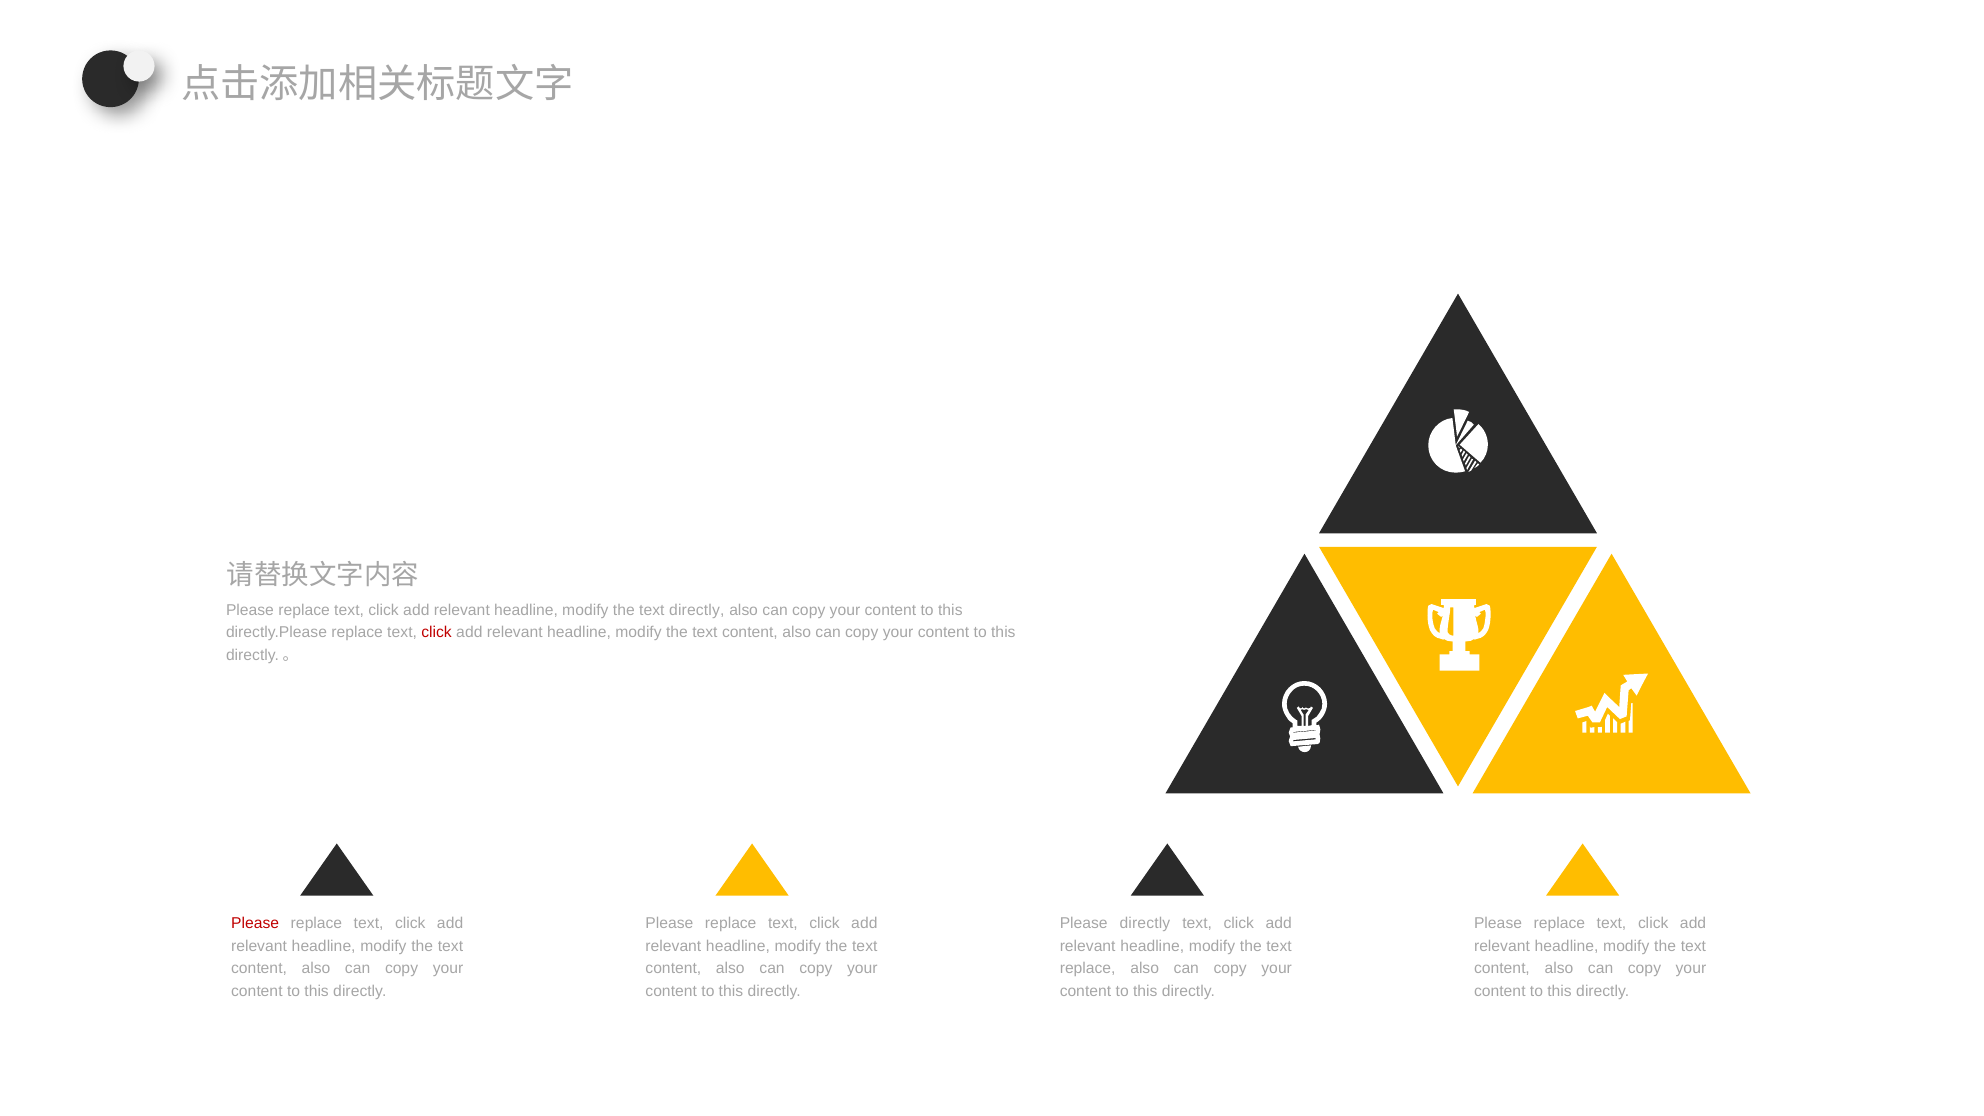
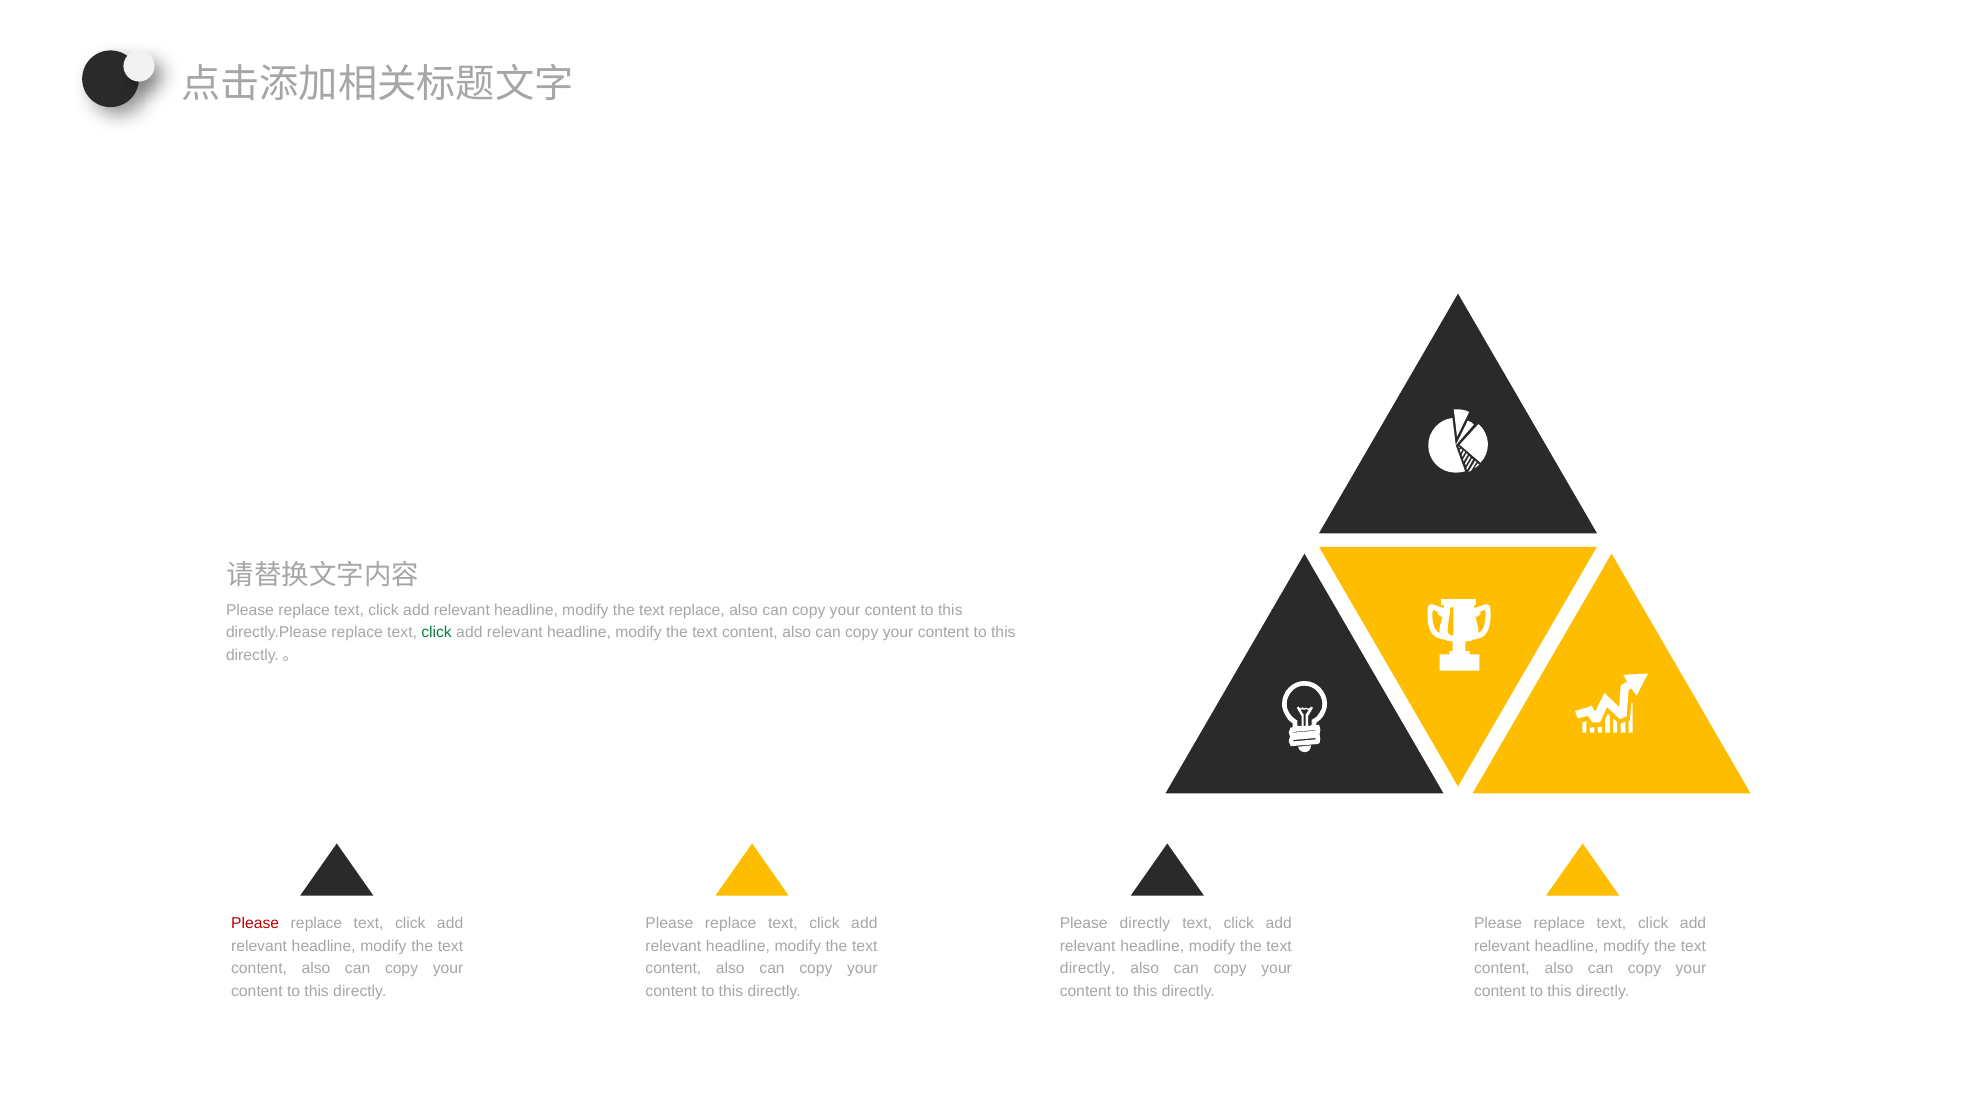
text directly: directly -> replace
click at (437, 633) colour: red -> green
replace at (1088, 969): replace -> directly
